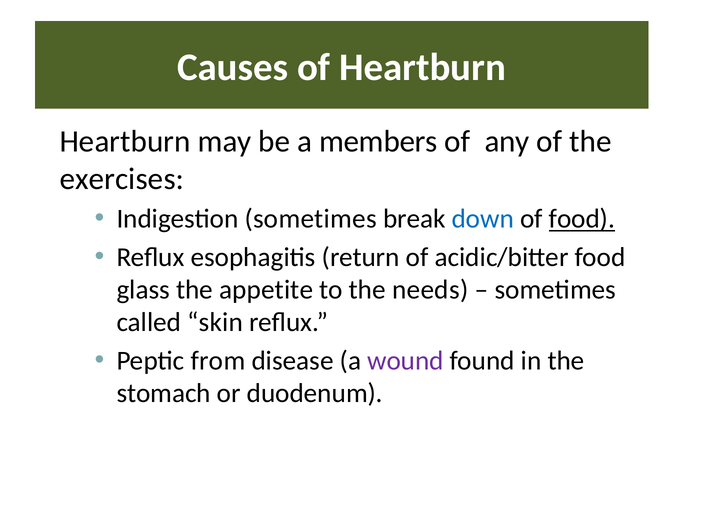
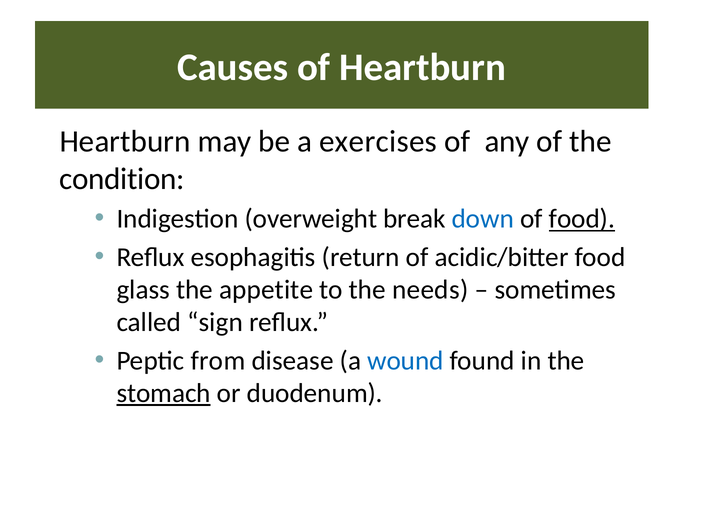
members: members -> exercises
exercises: exercises -> condition
Indigestion sometimes: sometimes -> overweight
skin: skin -> sign
wound colour: purple -> blue
stomach underline: none -> present
